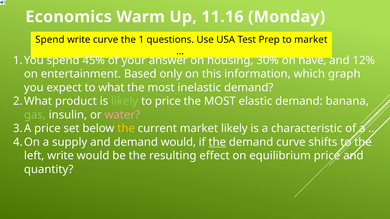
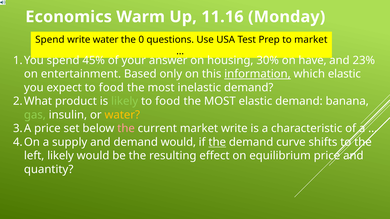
write curve: curve -> water
1: 1 -> 0
12%: 12% -> 23%
information underline: none -> present
which graph: graph -> elastic
expect to what: what -> food
price at (168, 101): price -> food
water at (122, 115) colour: pink -> yellow
the at (126, 129) colour: yellow -> pink
market likely: likely -> write
left write: write -> likely
